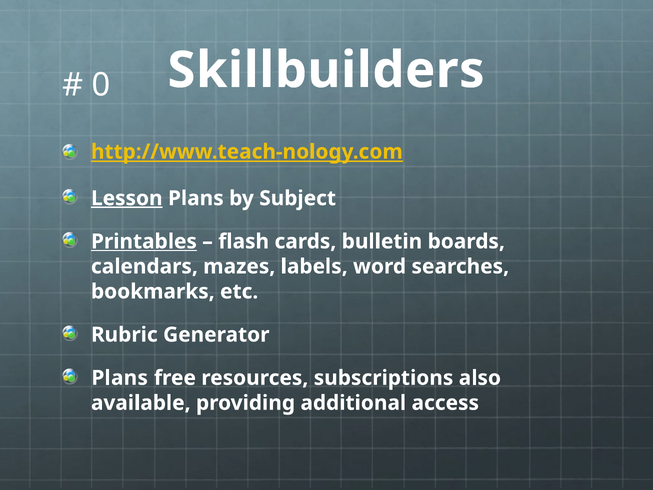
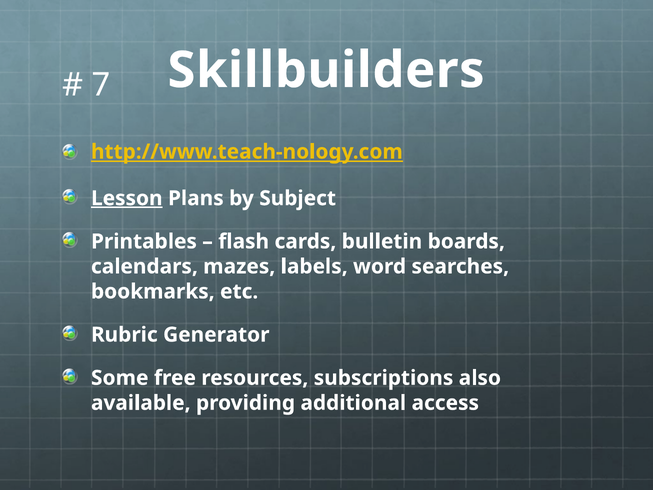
0: 0 -> 7
Printables underline: present -> none
Plans at (120, 378): Plans -> Some
